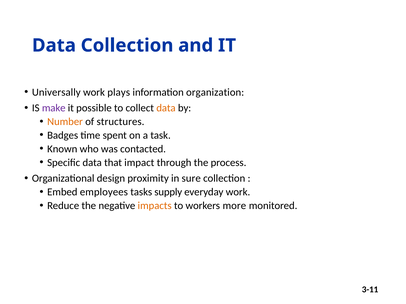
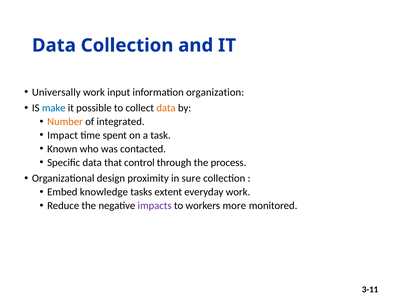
plays: plays -> input
make colour: purple -> blue
structures: structures -> integrated
Badges: Badges -> Impact
impact: impact -> control
employees: employees -> knowledge
supply: supply -> extent
impacts colour: orange -> purple
